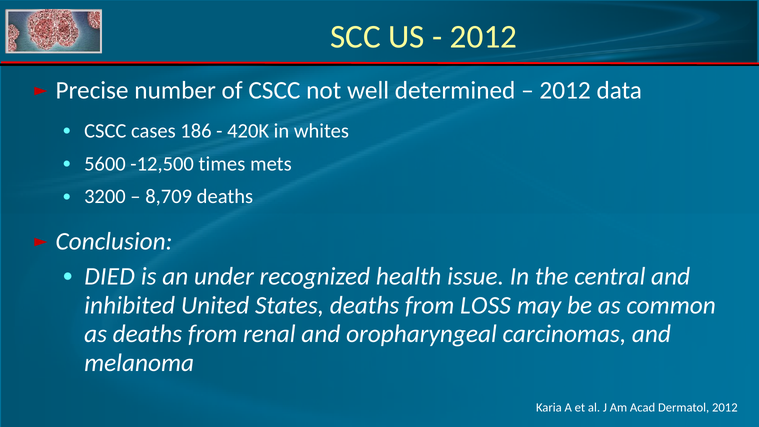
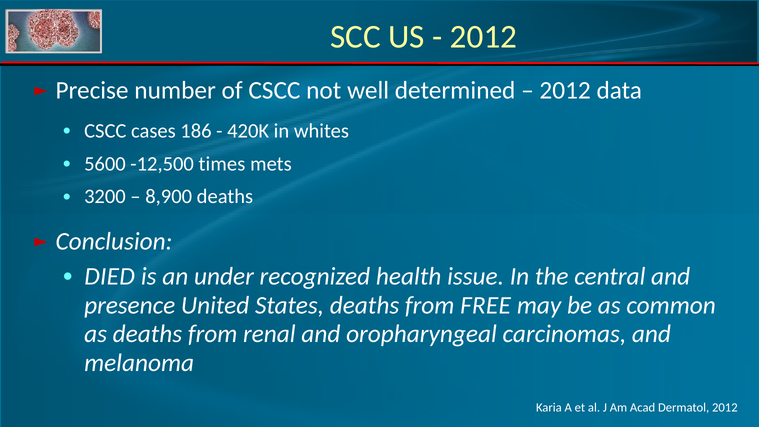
8,709: 8,709 -> 8,900
inhibited: inhibited -> presence
LOSS: LOSS -> FREE
